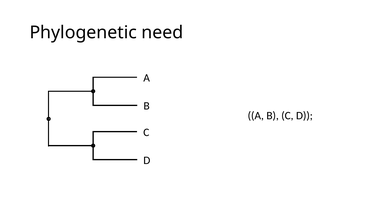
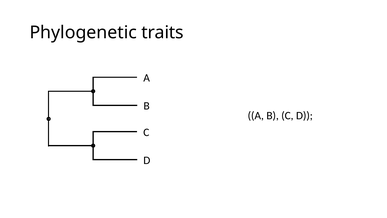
need: need -> traits
